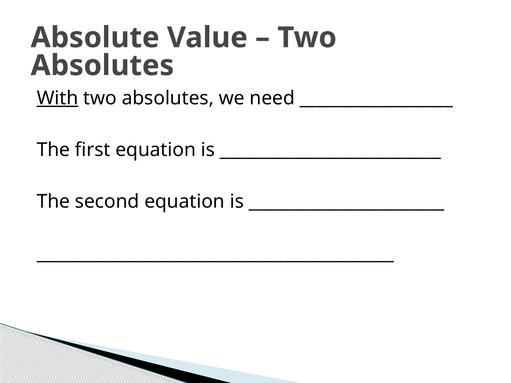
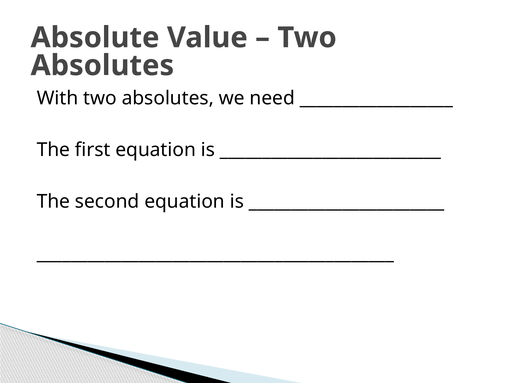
With underline: present -> none
